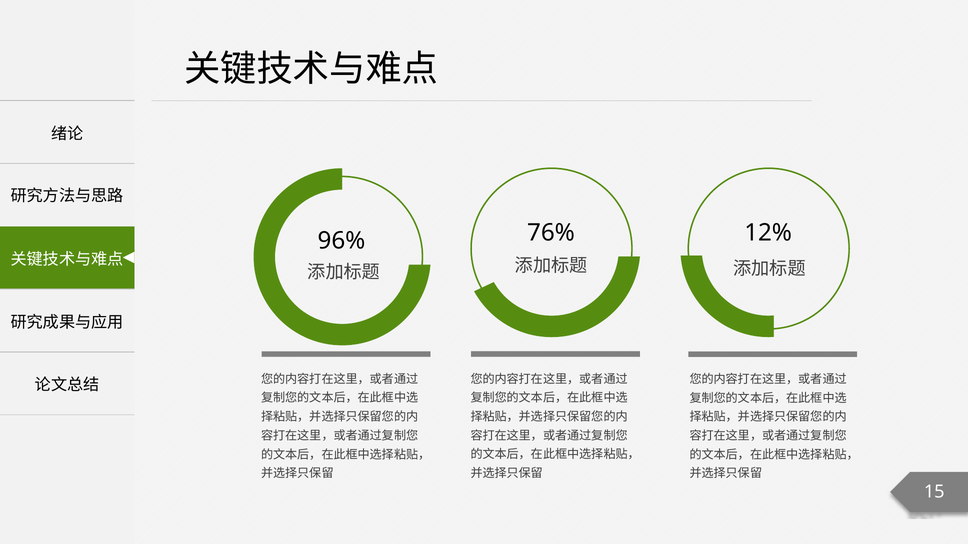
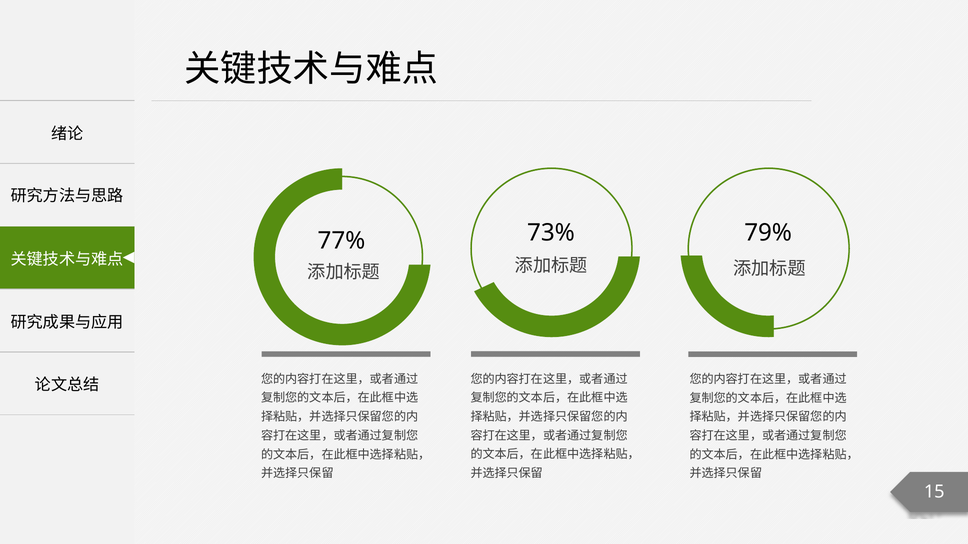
76%: 76% -> 73%
12%: 12% -> 79%
96%: 96% -> 77%
